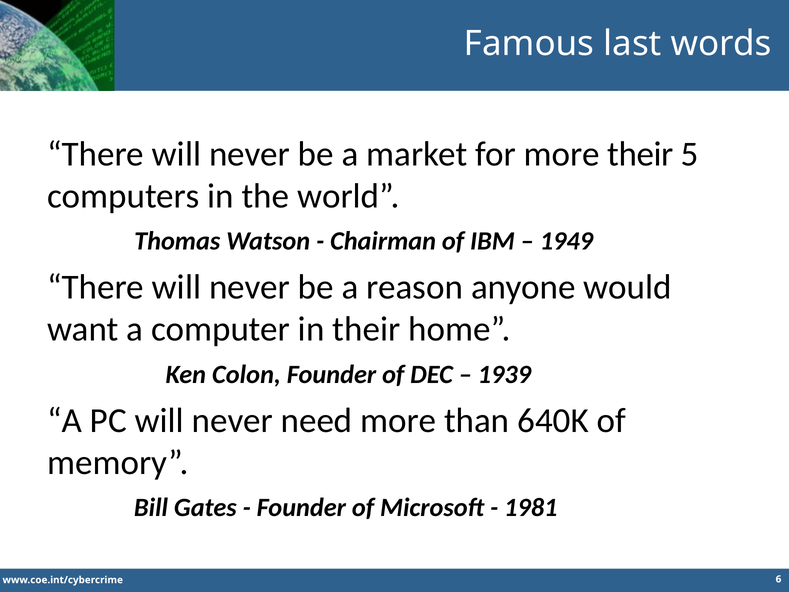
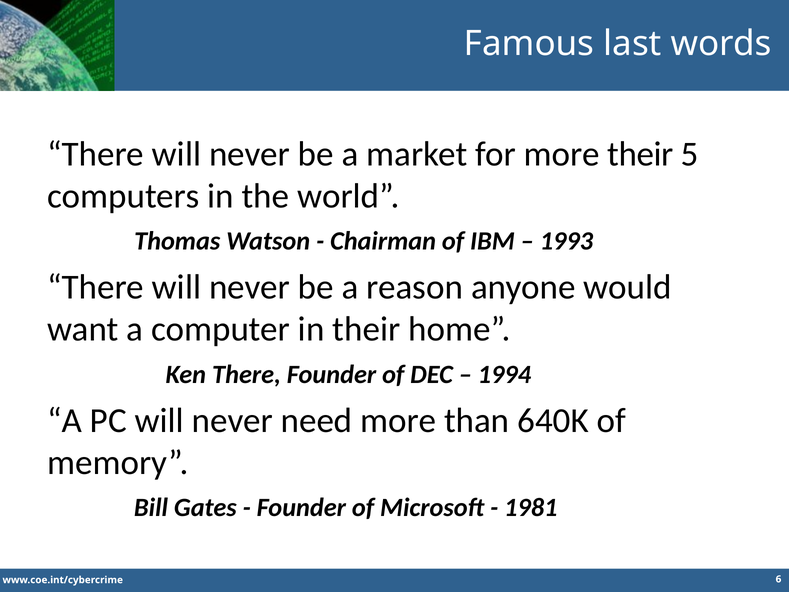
1949: 1949 -> 1993
Ken Colon: Colon -> There
1939: 1939 -> 1994
